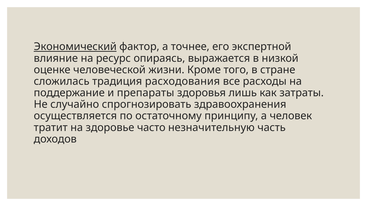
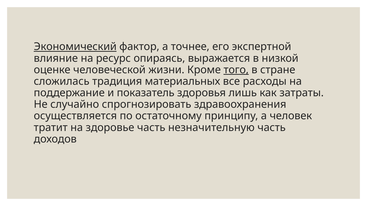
того underline: none -> present
расходования: расходования -> материальных
препараты: препараты -> показатель
здоровье часто: часто -> часть
